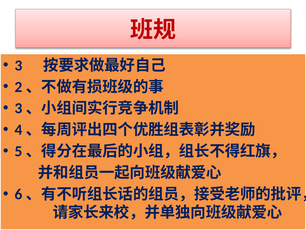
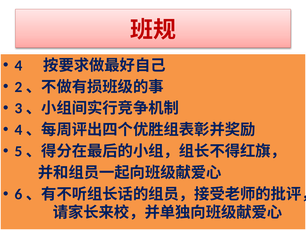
3: 3 -> 4
